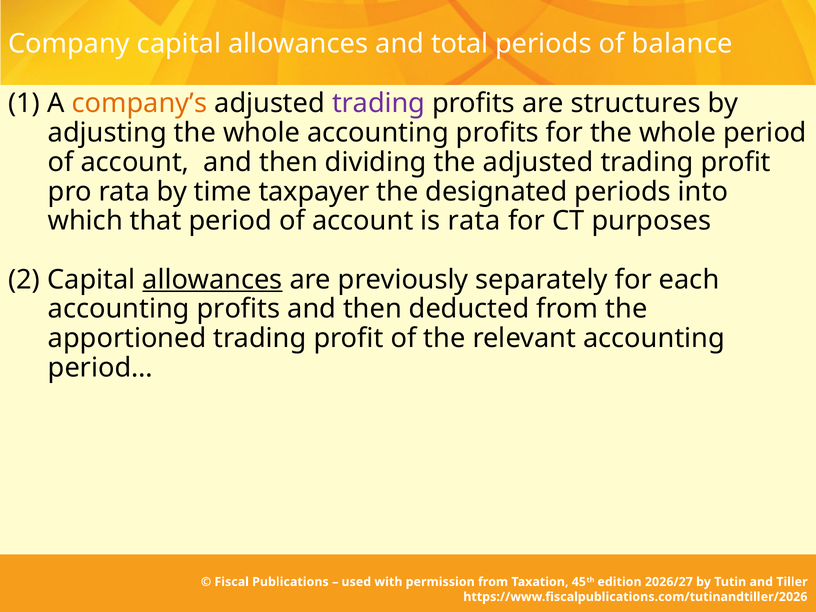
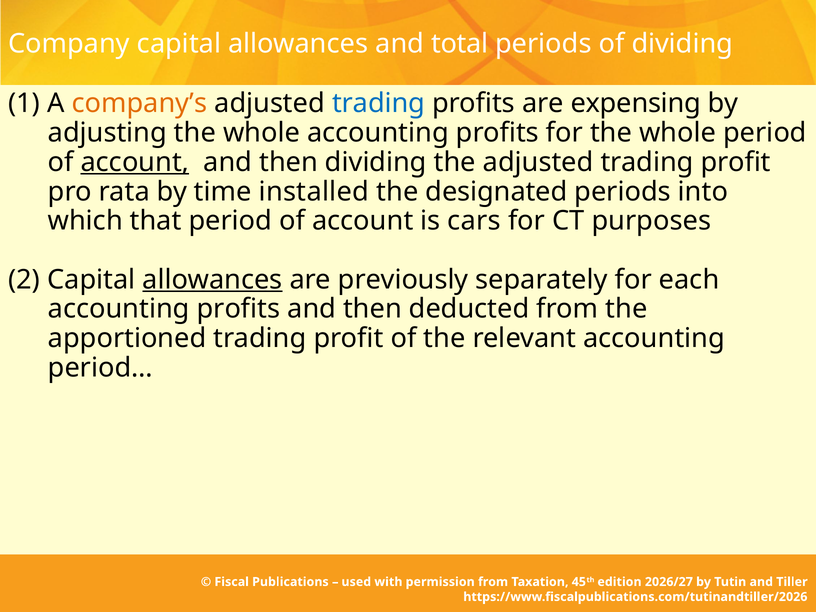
of balance: balance -> dividing
trading at (379, 103) colour: purple -> blue
structures: structures -> expensing
account at (135, 162) underline: none -> present
taxpayer: taxpayer -> installed
is rata: rata -> cars
